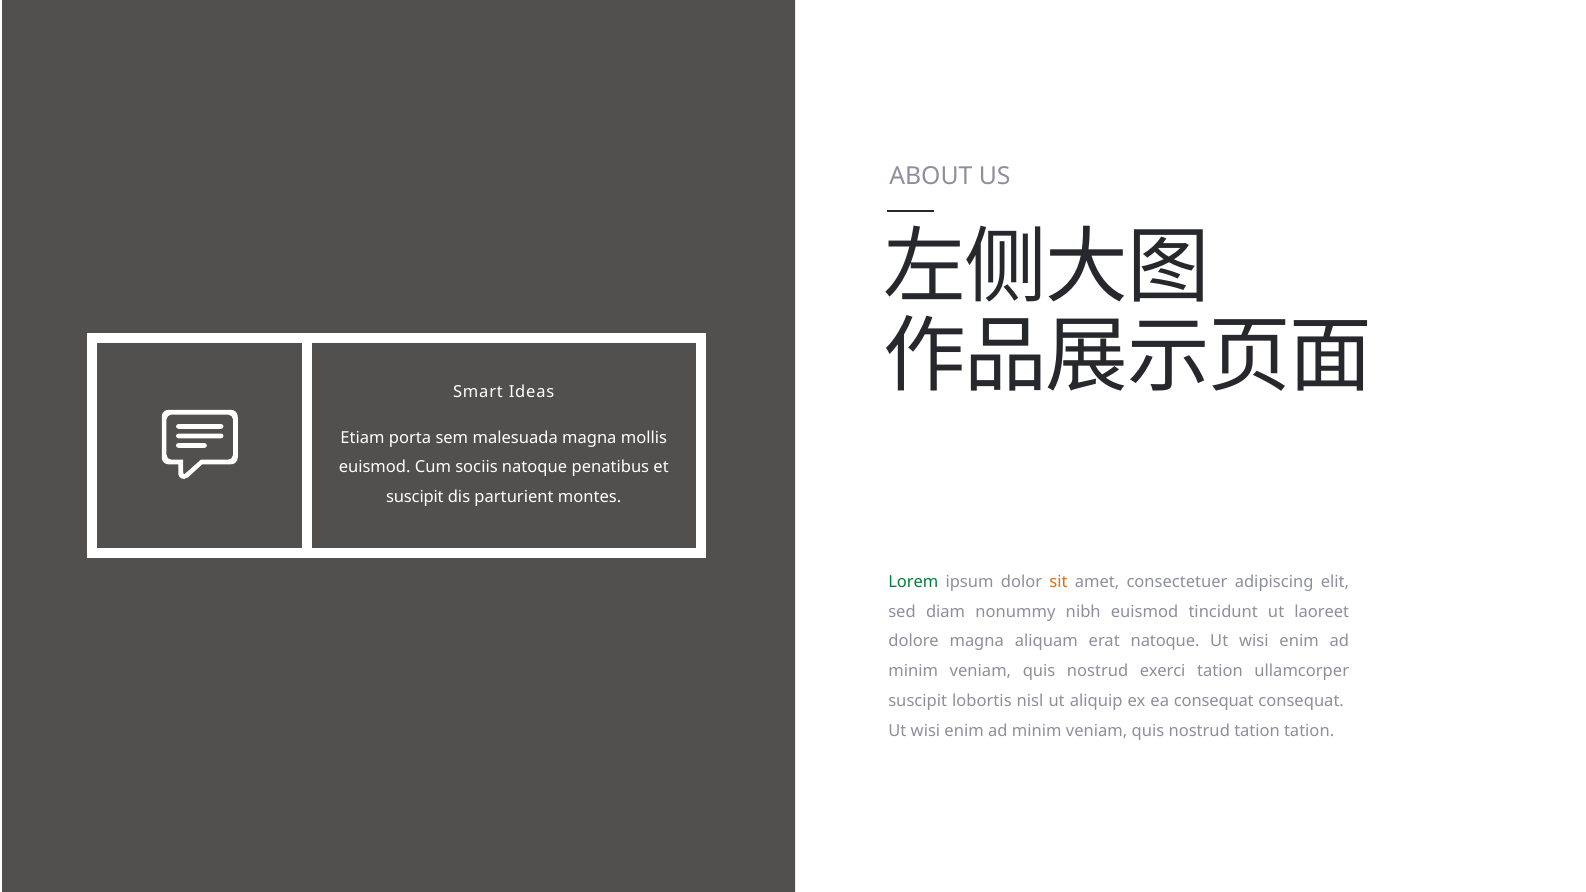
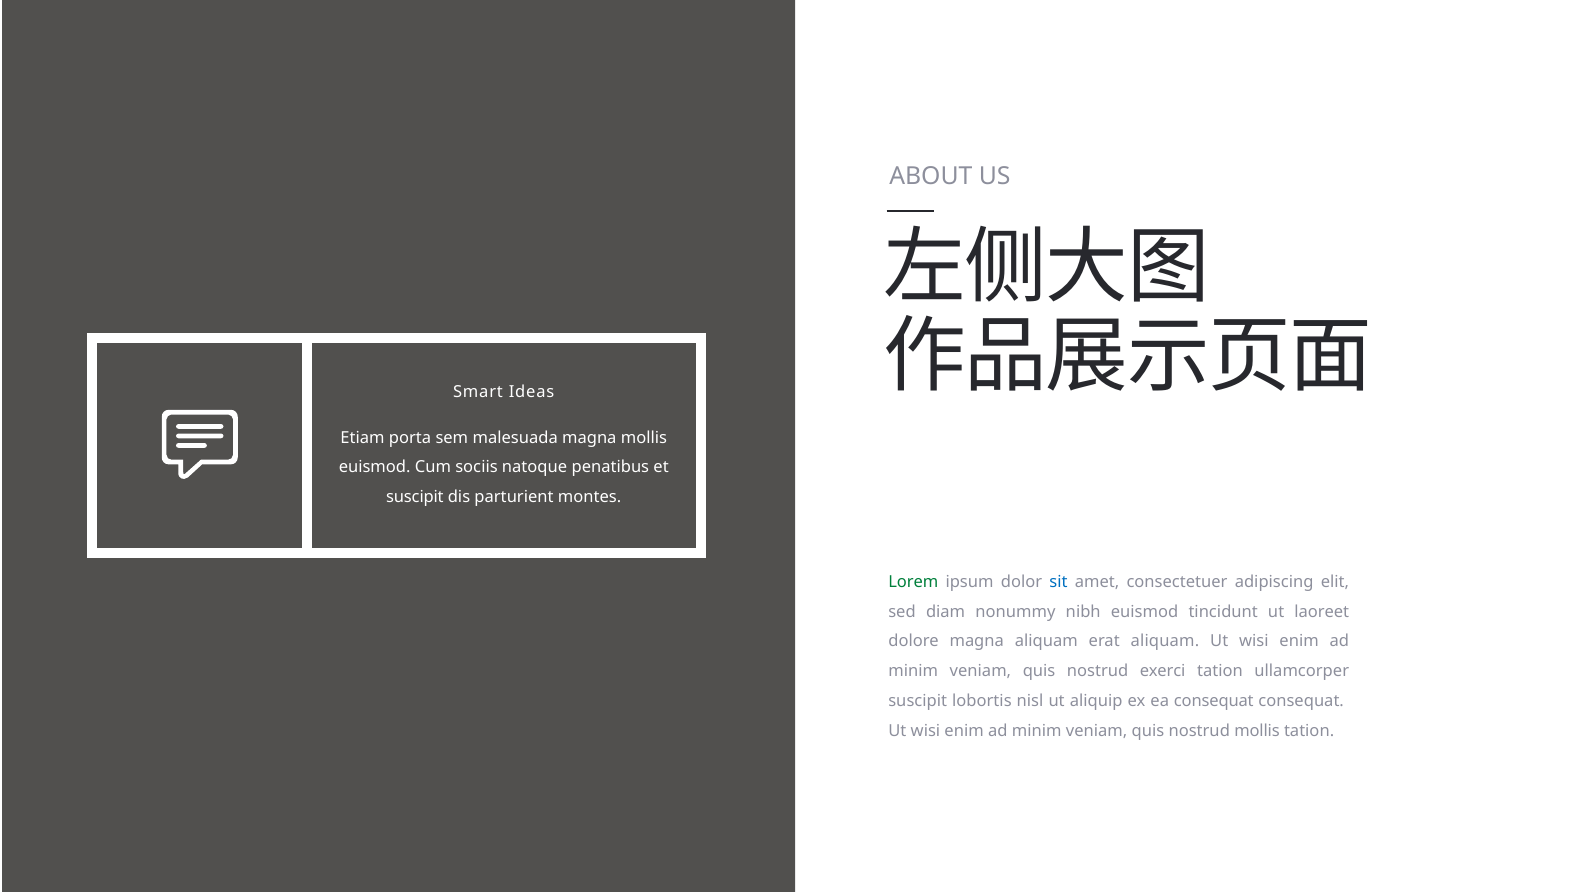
sit colour: orange -> blue
erat natoque: natoque -> aliquam
nostrud tation: tation -> mollis
